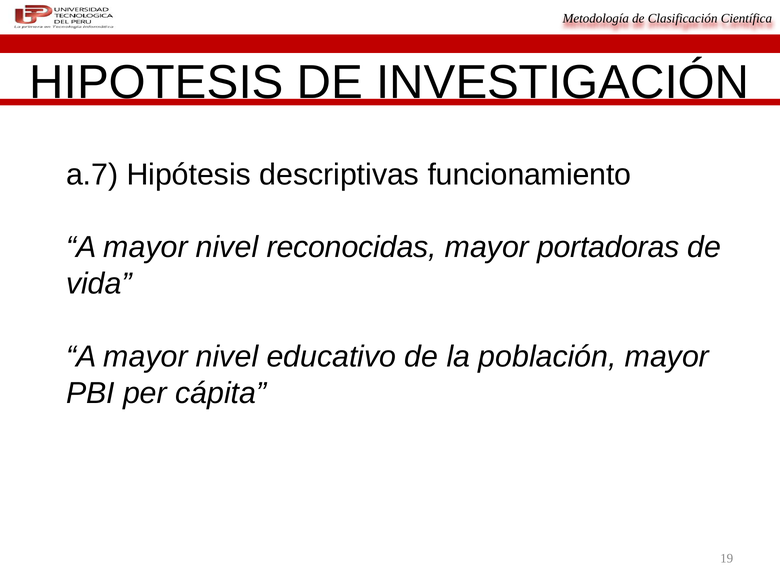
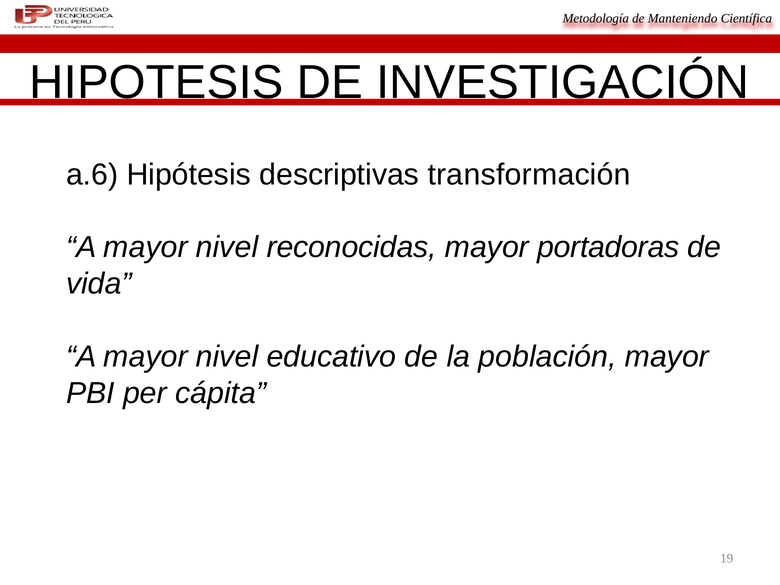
Clasificación: Clasificación -> Manteniendo
a.7: a.7 -> a.6
funcionamiento: funcionamiento -> transformación
